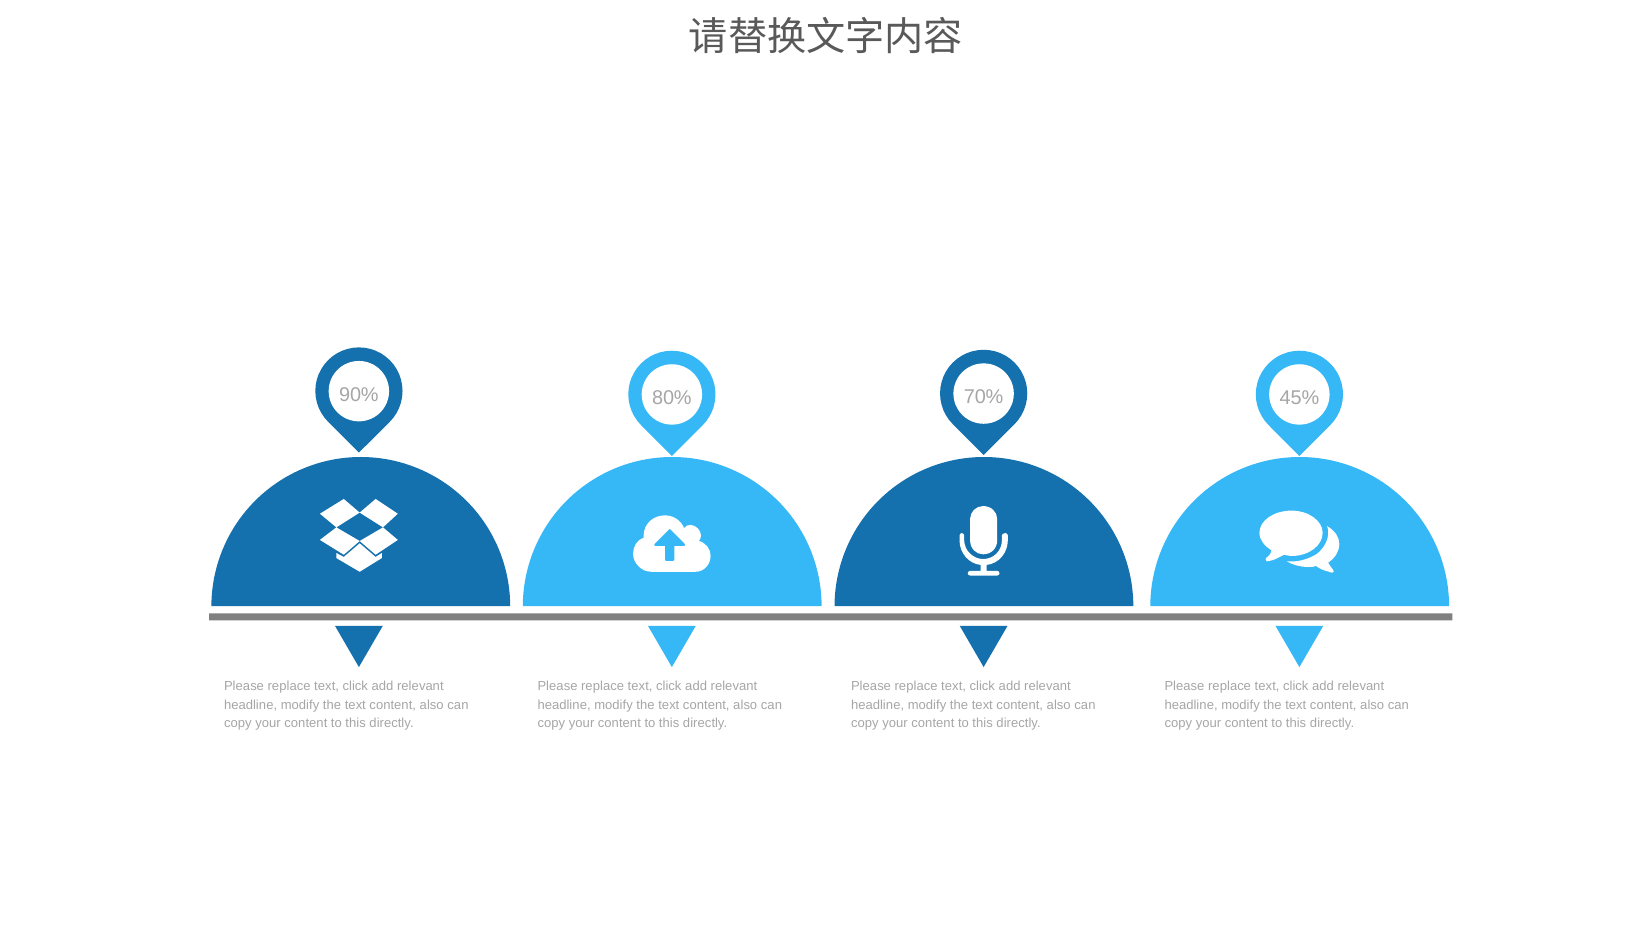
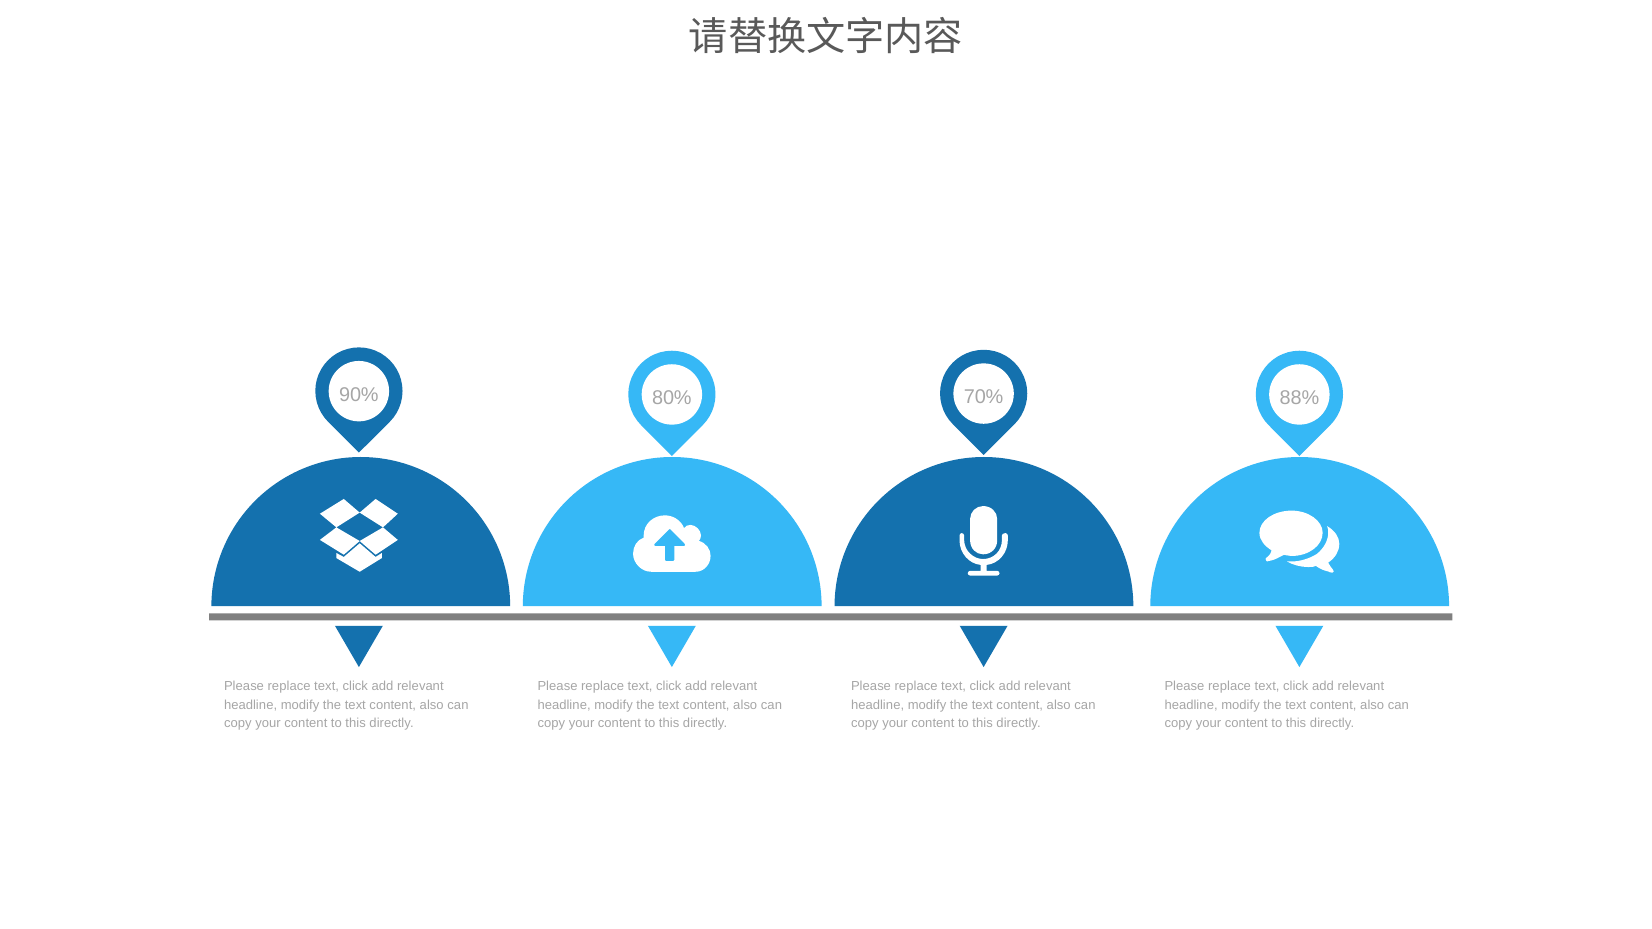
45%: 45% -> 88%
